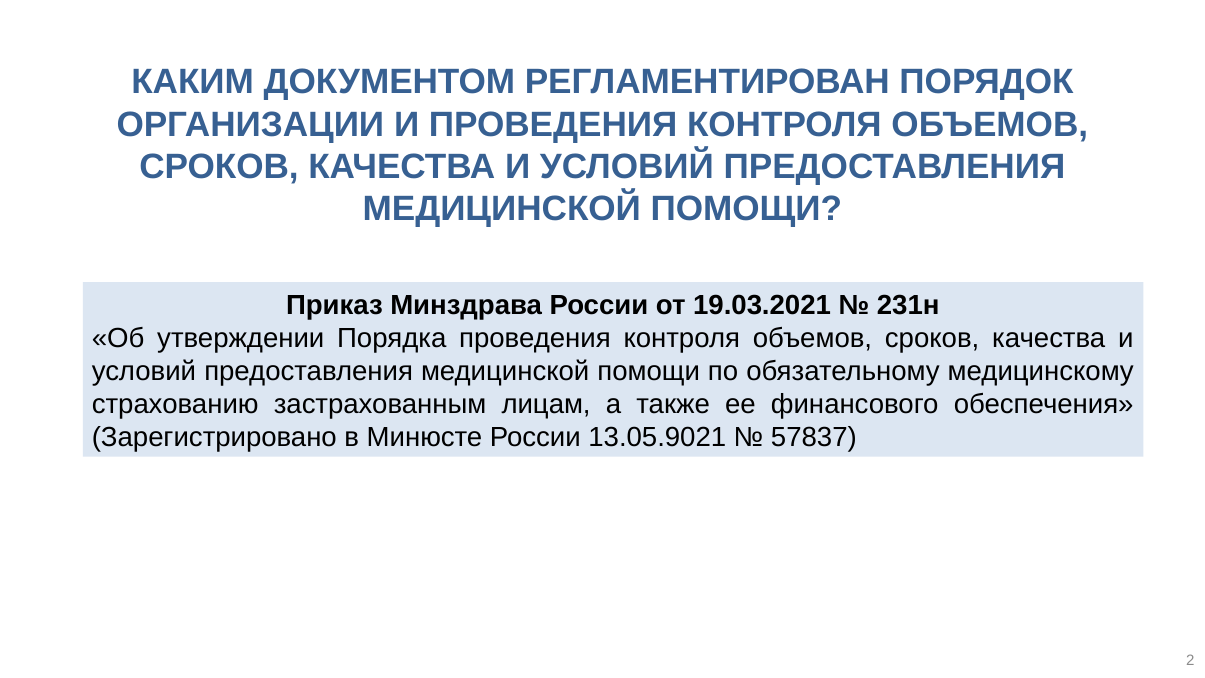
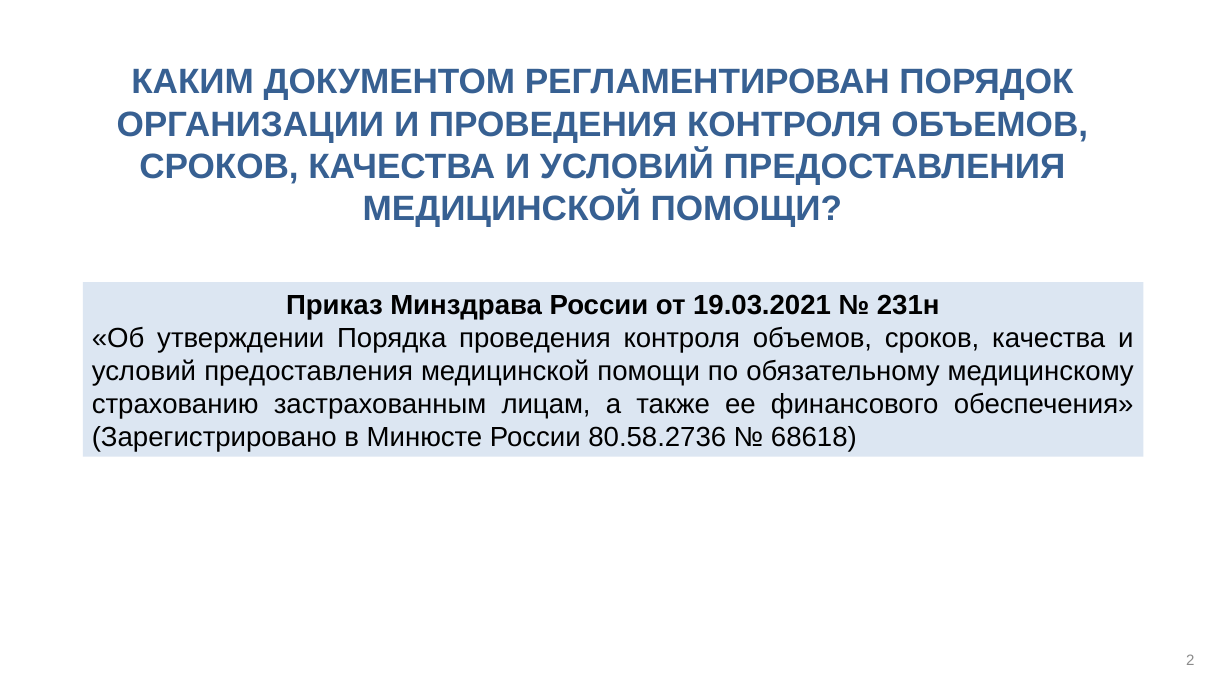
13.05.9021: 13.05.9021 -> 80.58.2736
57837: 57837 -> 68618
